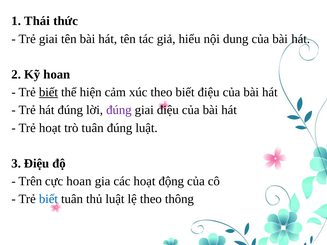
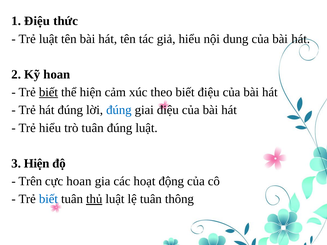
1 Thái: Thái -> Điệu
Trẻ giai: giai -> luật
đúng at (119, 110) colour: purple -> blue
Trẻ hoạt: hoạt -> hiểu
3 Điệu: Điệu -> Hiện
thủ underline: none -> present
lệ theo: theo -> tuân
